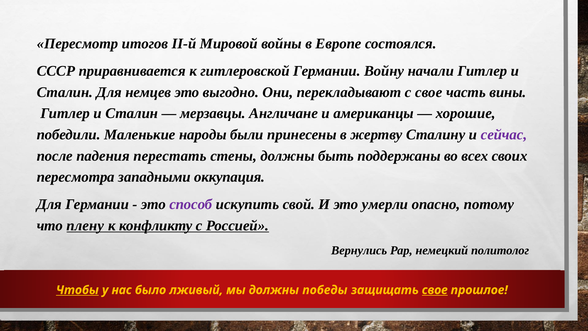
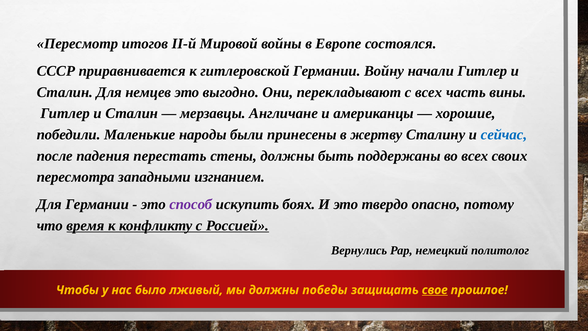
с свое: свое -> всех
сейчас colour: purple -> blue
оккупация: оккупация -> изгнанием
свой: свой -> боях
умерли: умерли -> твердо
плену: плену -> время
Чтобы underline: present -> none
